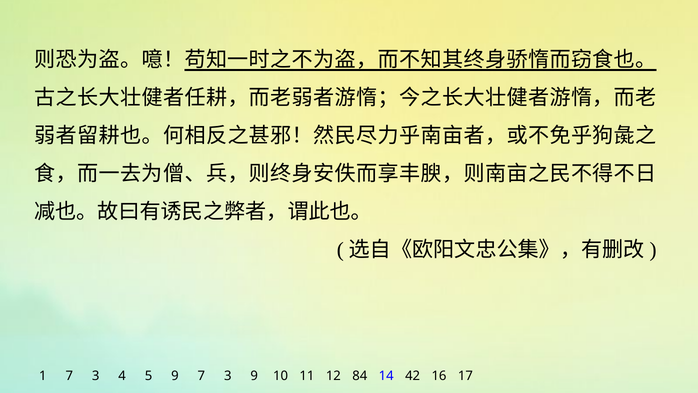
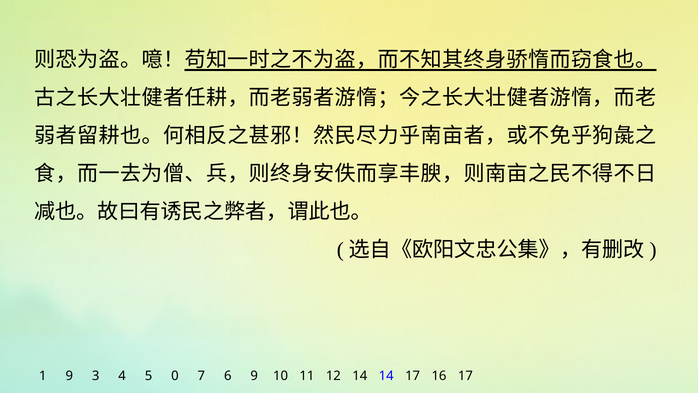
1 7: 7 -> 9
5 9: 9 -> 0
3 at (228, 376): 3 -> 6
12 84: 84 -> 14
14 42: 42 -> 17
